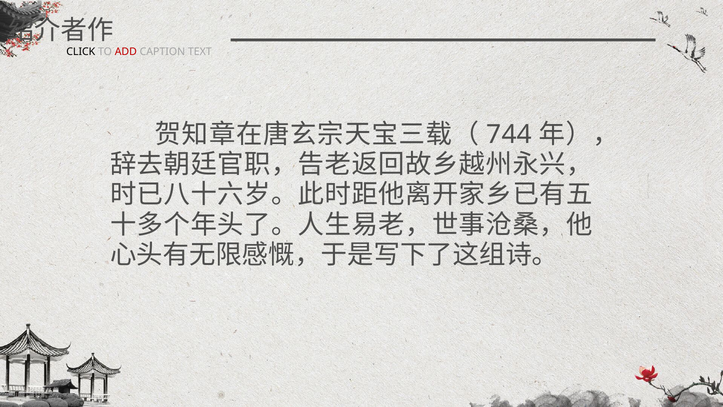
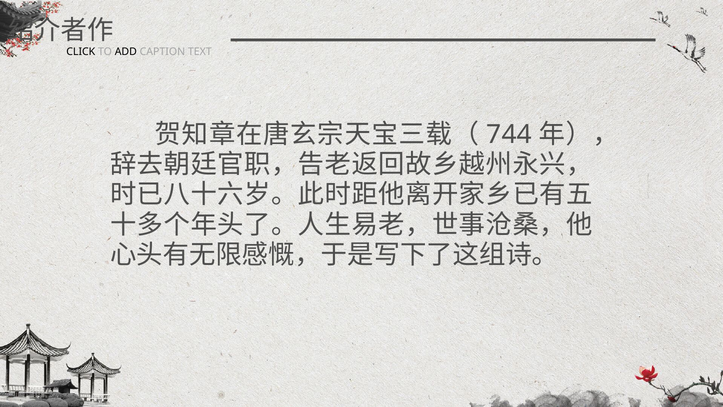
ADD colour: red -> black
